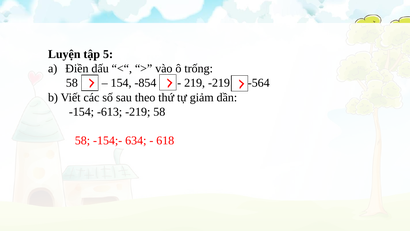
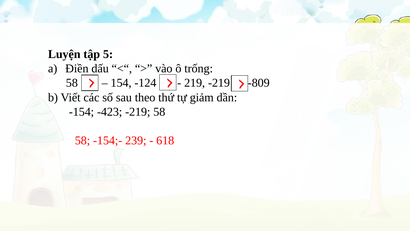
-854: -854 -> -124
-564: -564 -> -809
-613: -613 -> -423
634: 634 -> 239
